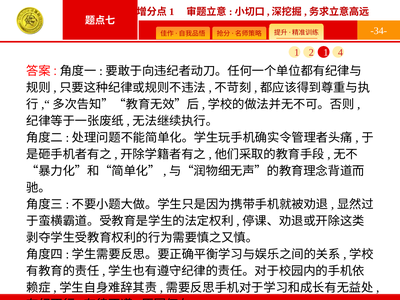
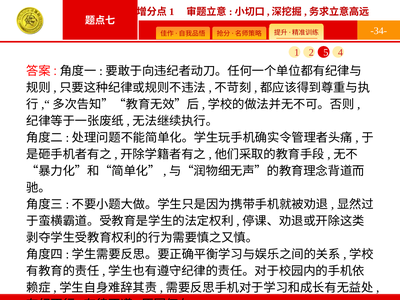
2 1: 1 -> 5
